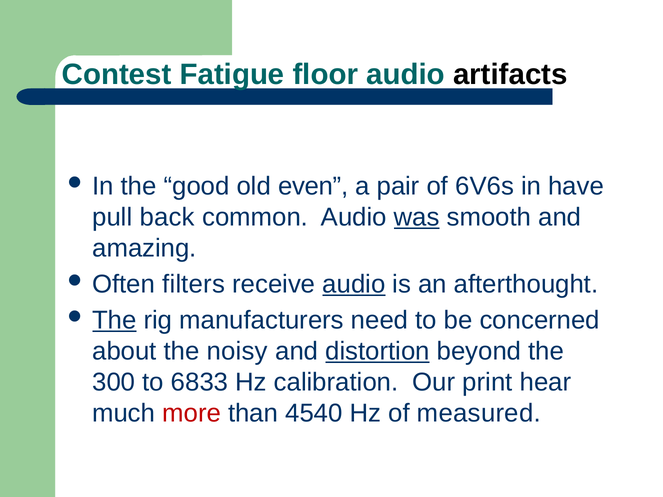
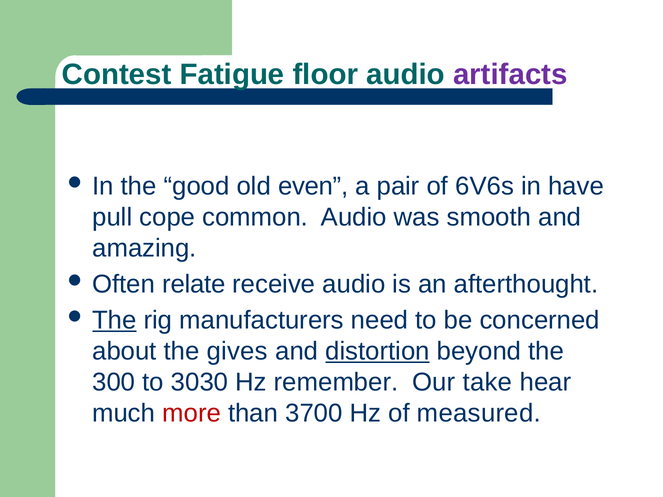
artifacts colour: black -> purple
back: back -> cope
was underline: present -> none
filters: filters -> relate
audio at (354, 284) underline: present -> none
noisy: noisy -> gives
6833: 6833 -> 3030
calibration: calibration -> remember
print: print -> take
4540: 4540 -> 3700
